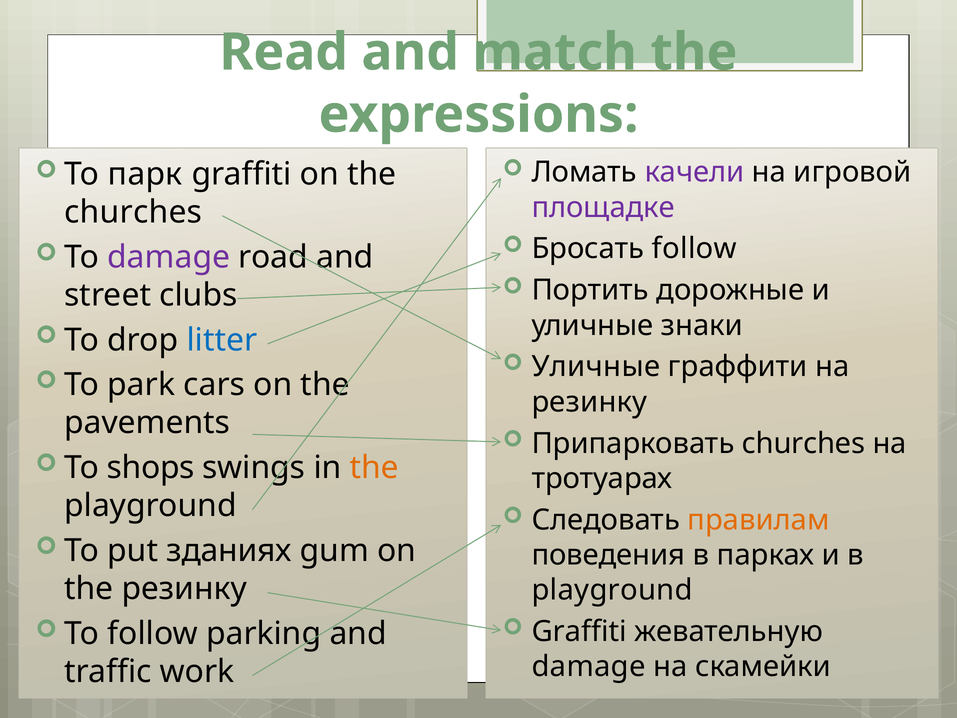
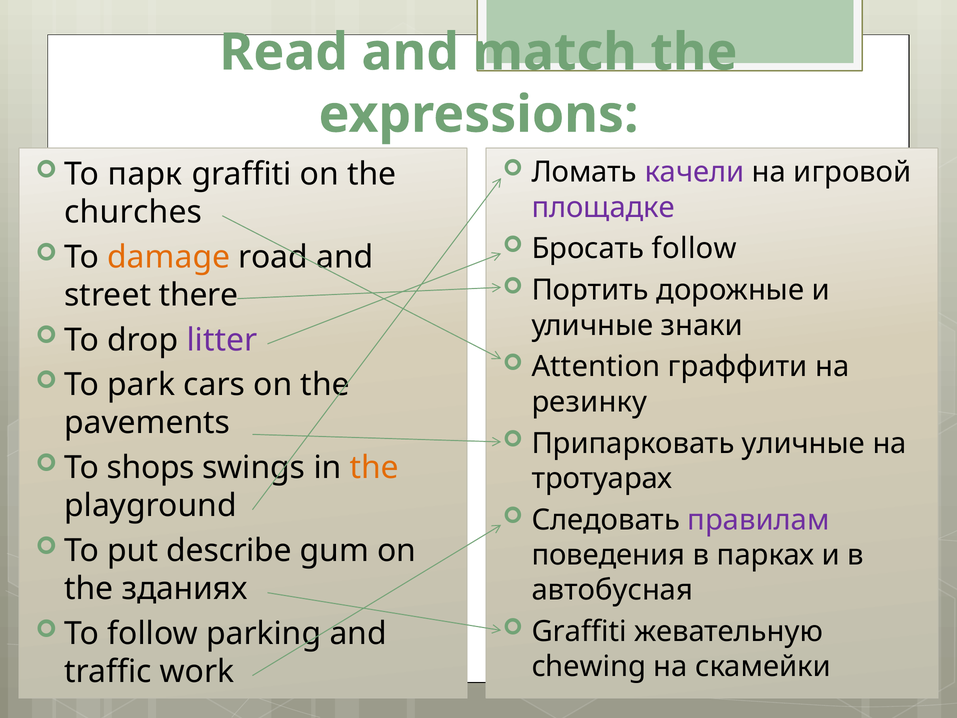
damage at (169, 257) colour: purple -> orange
clubs: clubs -> there
litter colour: blue -> purple
Уличные at (596, 367): Уличные -> Attention
Припарковать churches: churches -> уличные
правилам colour: orange -> purple
зданиях: зданиях -> describe
the резинку: резинку -> зданиях
playground at (612, 590): playground -> автобусная
damage at (589, 666): damage -> chewing
